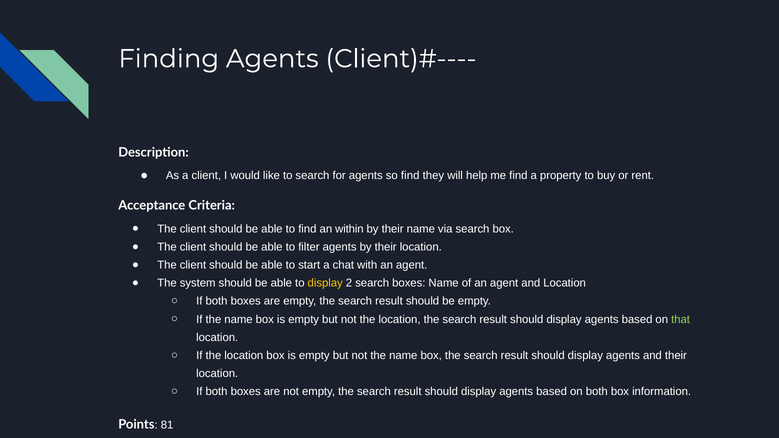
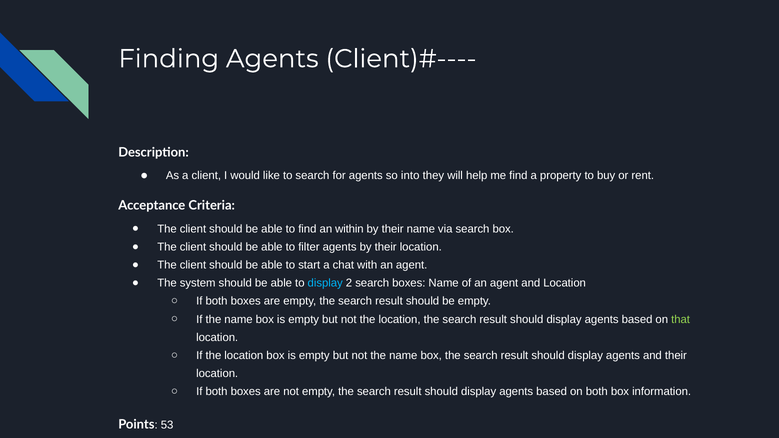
so find: find -> into
display at (325, 283) colour: yellow -> light blue
81: 81 -> 53
